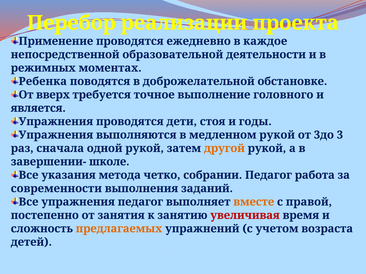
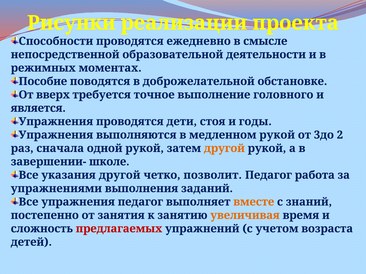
Перебор: Перебор -> Рисунки
Применение: Применение -> Способности
каждое: каждое -> смысле
Ребенка: Ребенка -> Пособие
3: 3 -> 2
указания метода: метода -> другой
собрании: собрании -> позволит
современности: современности -> упражнениями
правой: правой -> знаний
увеличивая colour: red -> orange
предлагаемых colour: orange -> red
